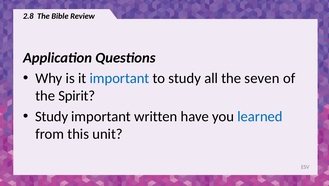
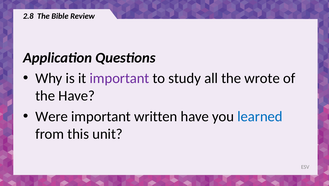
important at (120, 78) colour: blue -> purple
seven: seven -> wrote
the Spirit: Spirit -> Have
Study at (52, 116): Study -> Were
